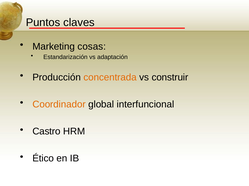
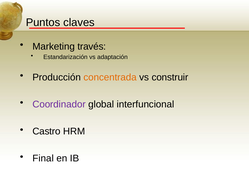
cosas: cosas -> través
Coordinador colour: orange -> purple
Ético: Ético -> Final
